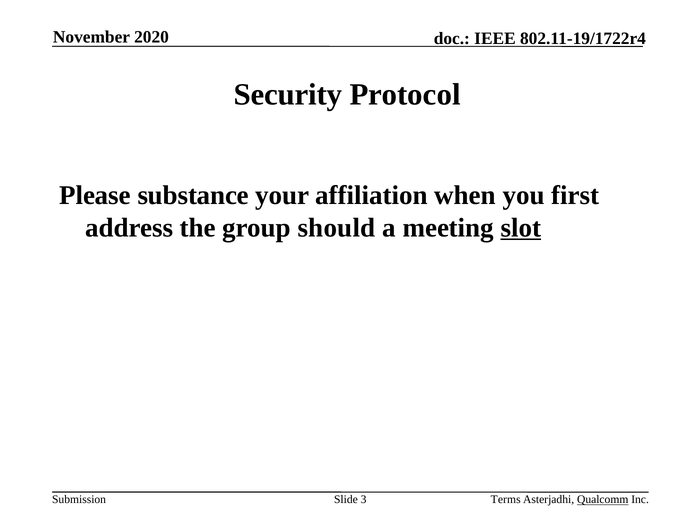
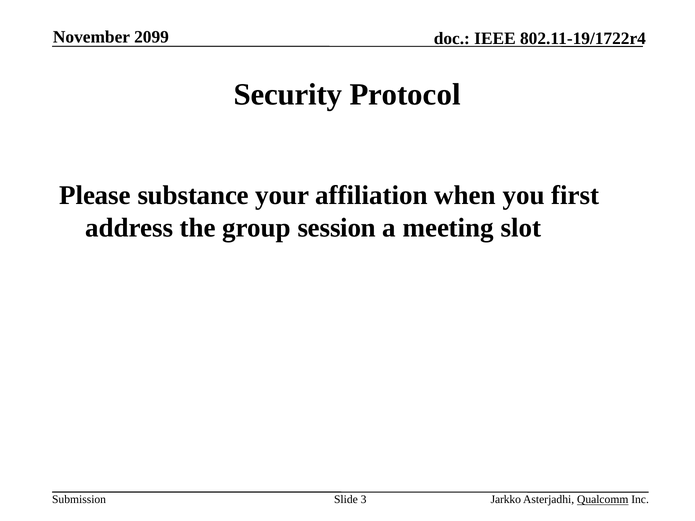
2020: 2020 -> 2099
should: should -> session
slot underline: present -> none
Terms: Terms -> Jarkko
